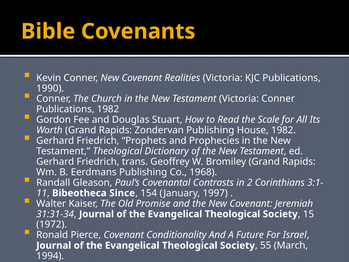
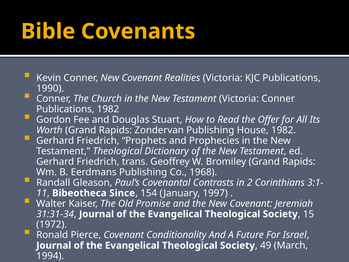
Scale: Scale -> Offer
55: 55 -> 49
